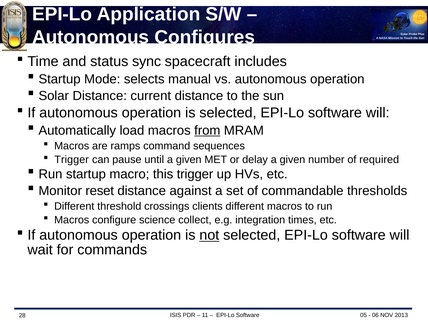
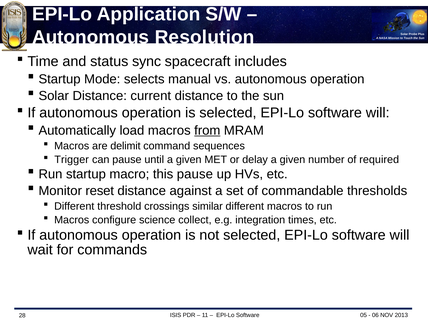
Configures: Configures -> Resolution
ramps: ramps -> delimit
this trigger: trigger -> pause
clients: clients -> similar
not underline: present -> none
